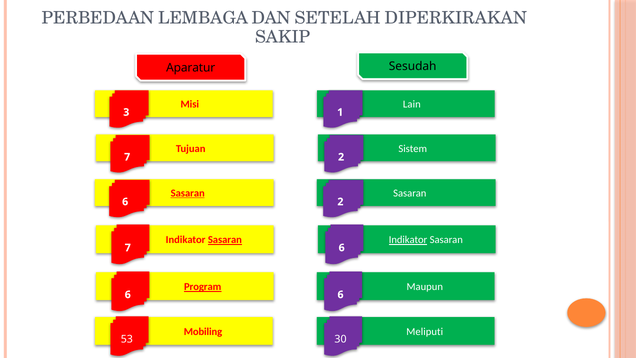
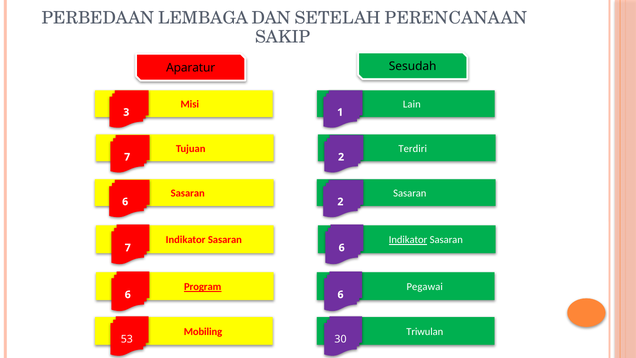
DIPERKIRAKAN: DIPERKIRAKAN -> PERENCANAAN
Sistem: Sistem -> Terdiri
Sasaran at (188, 193) underline: present -> none
Sasaran at (225, 240) underline: present -> none
Maupun: Maupun -> Pegawai
Meliputi: Meliputi -> Triwulan
